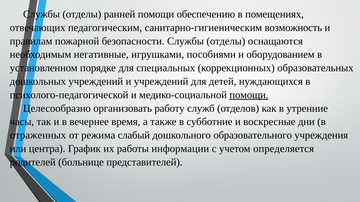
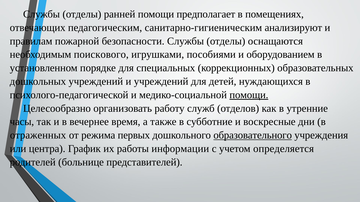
обеспечению: обеспечению -> предполагает
возможность: возможность -> анализируют
негативные: негативные -> поискового
слабый: слабый -> первых
образовательного underline: none -> present
